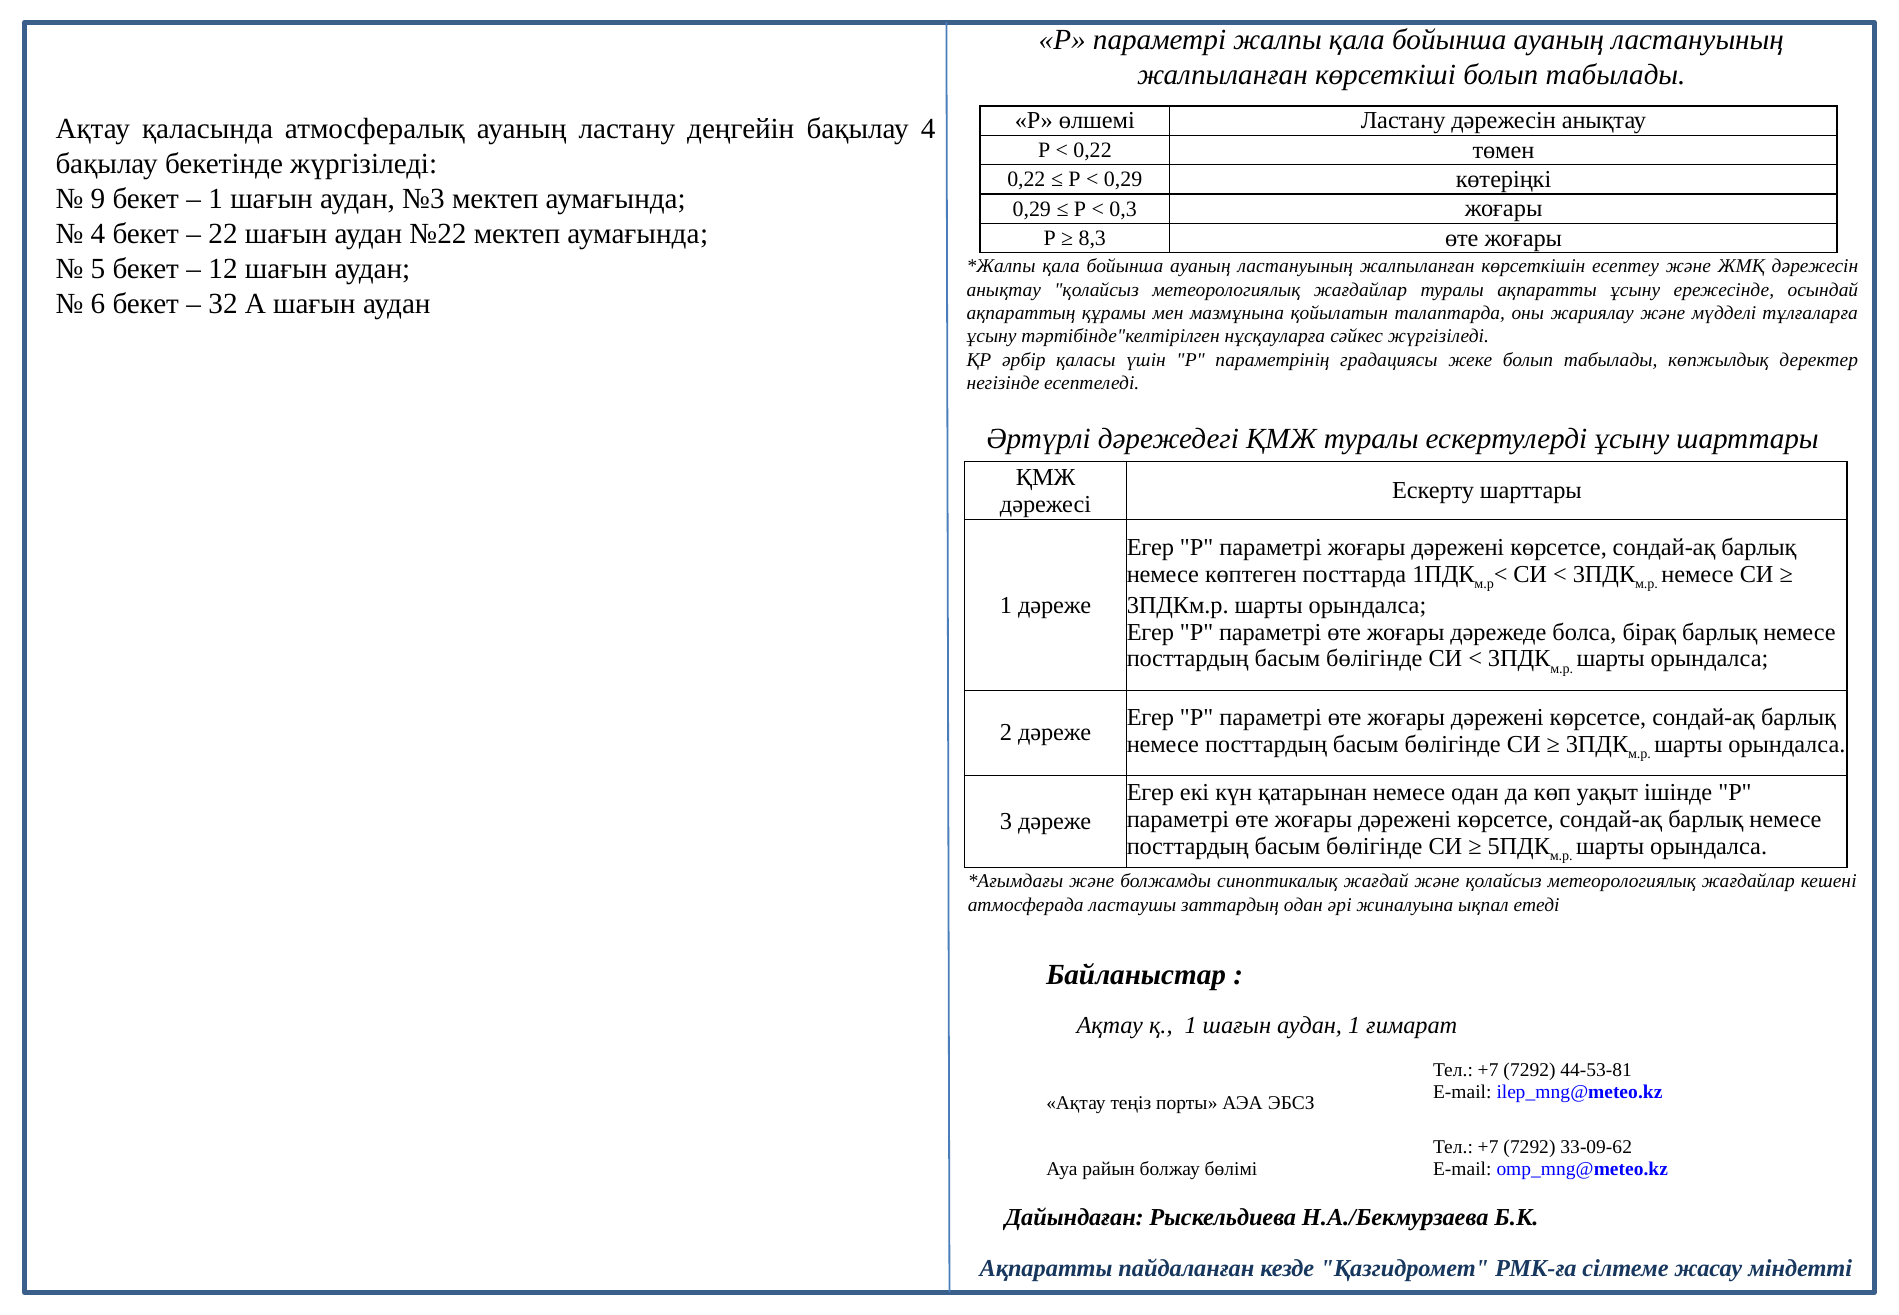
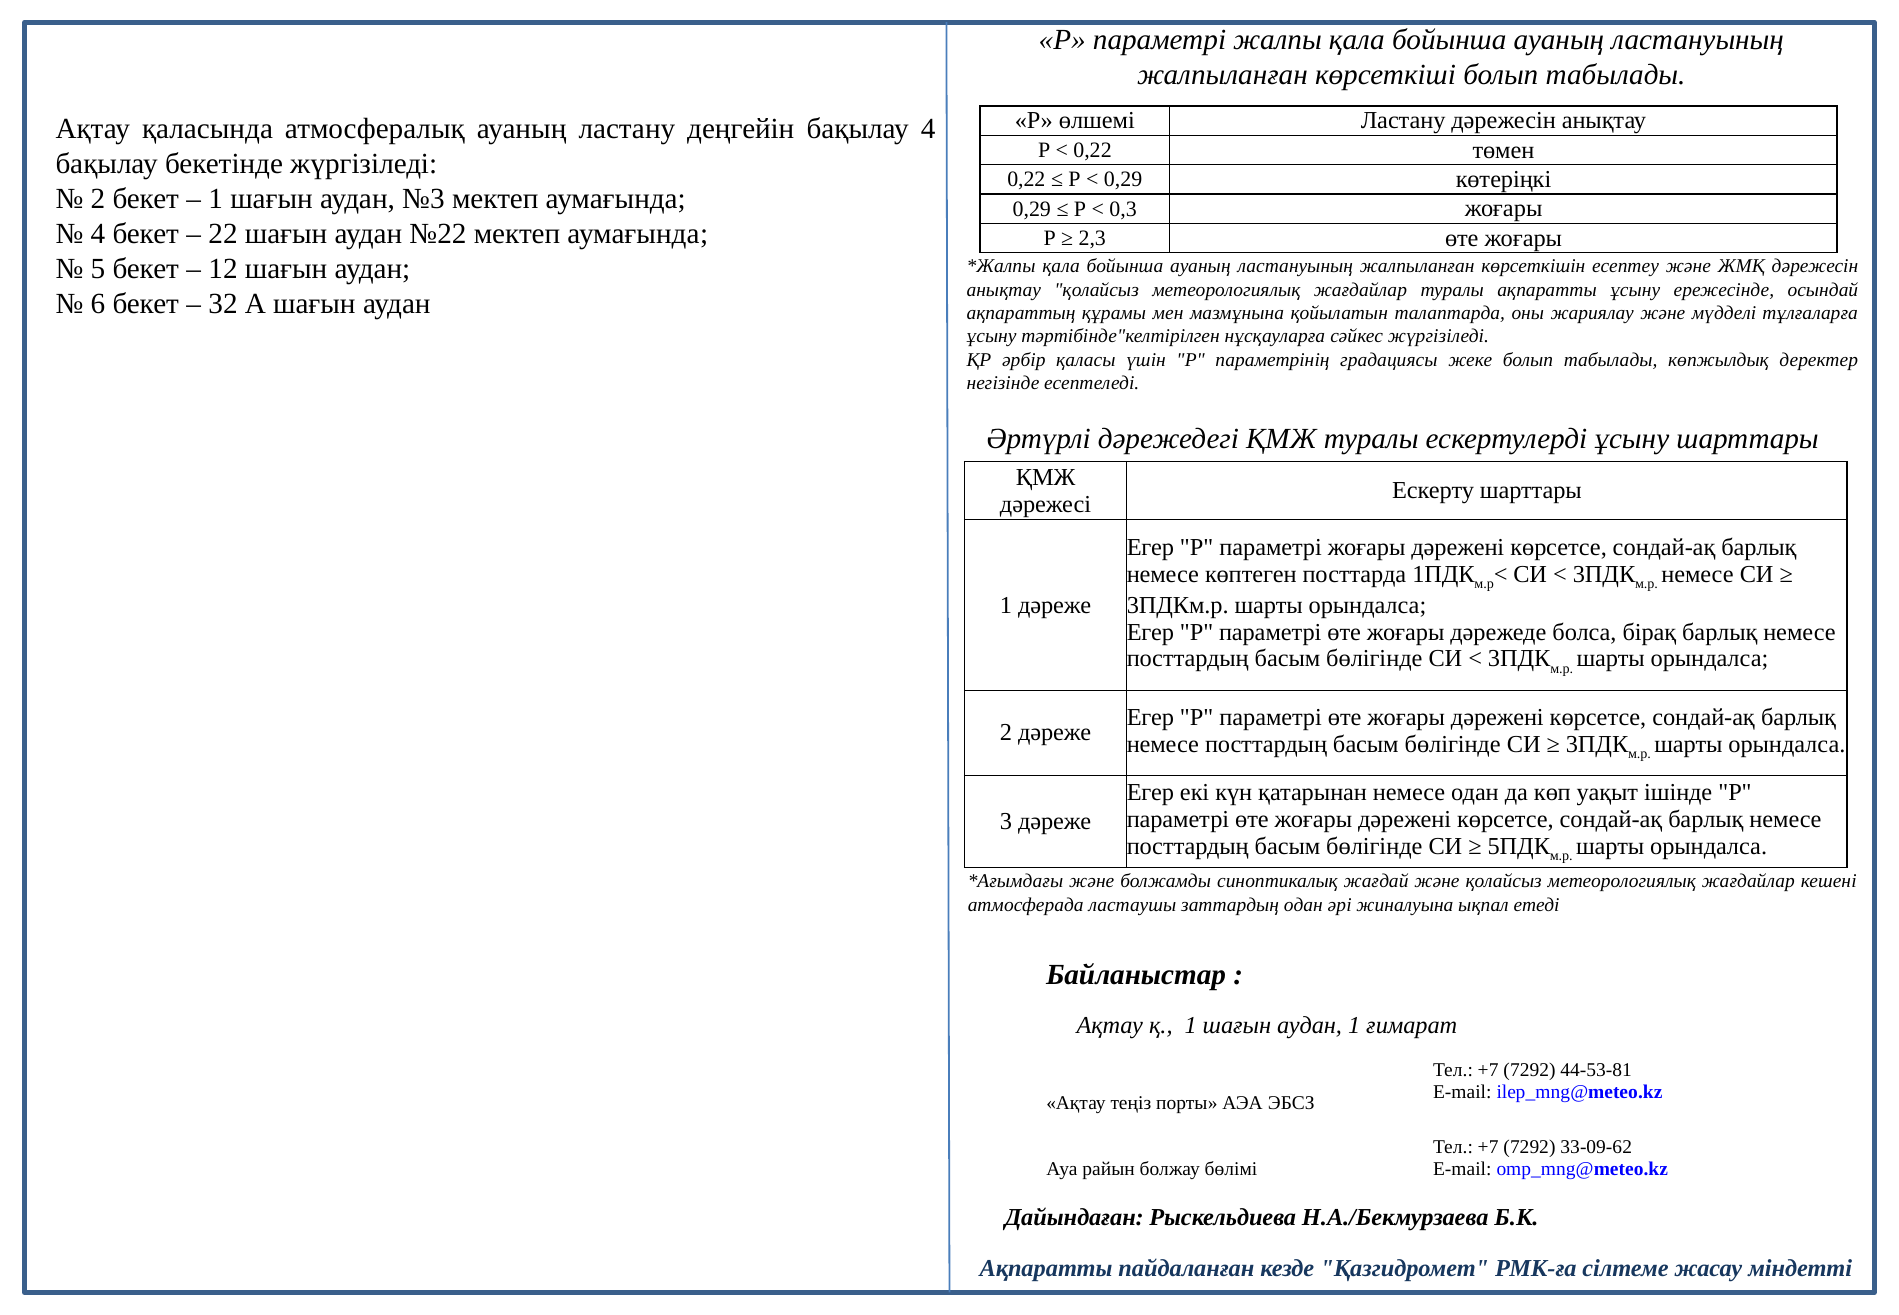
9 at (98, 199): 9 -> 2
8,3: 8,3 -> 2,3
